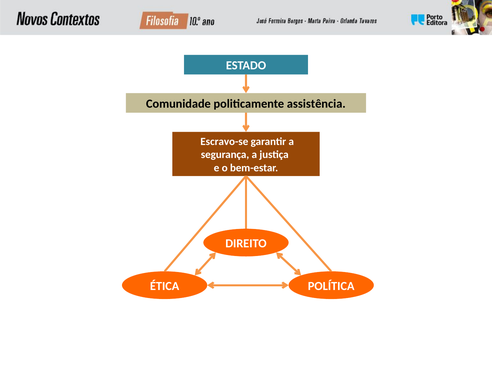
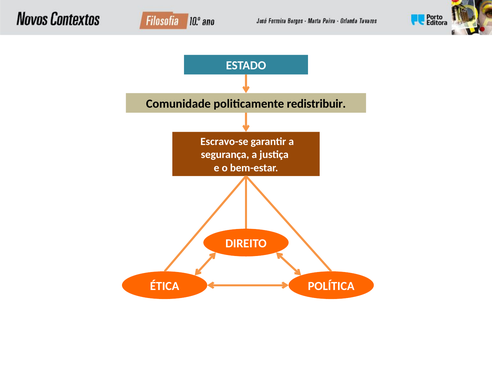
assistência: assistência -> redistribuir
